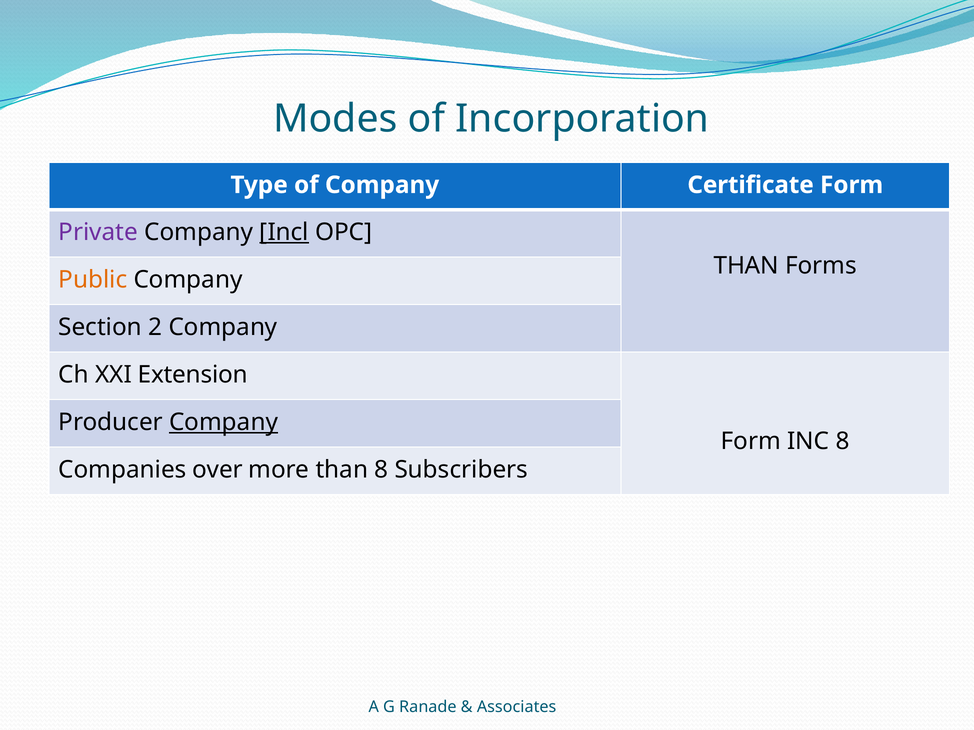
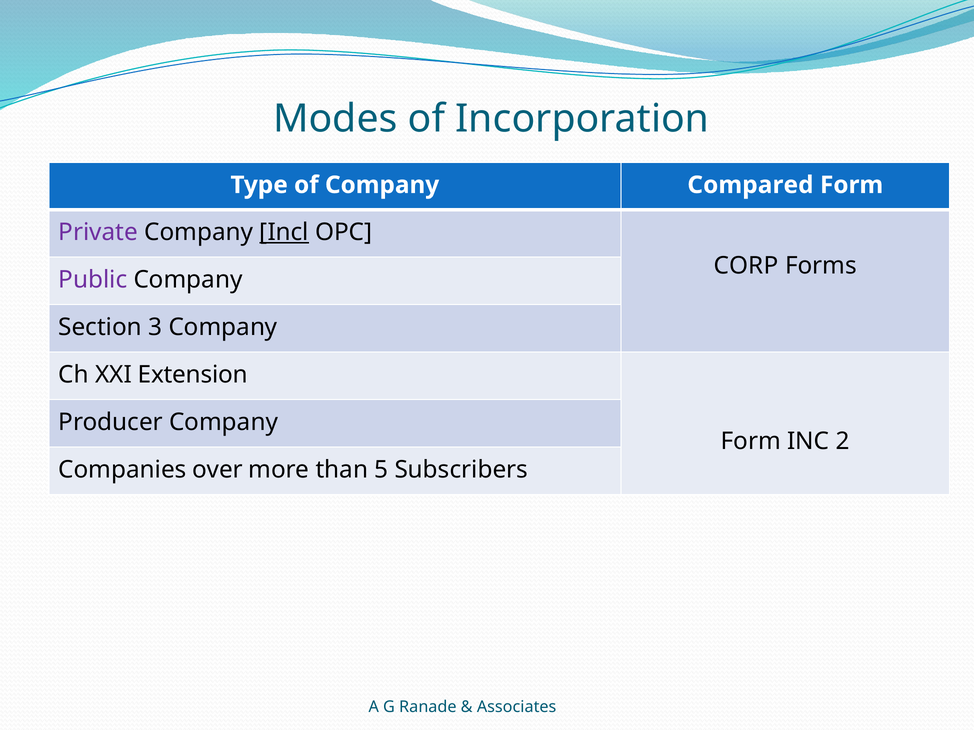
Certificate: Certificate -> Compared
THAN at (746, 266): THAN -> CORP
Public colour: orange -> purple
2: 2 -> 3
Company at (224, 423) underline: present -> none
INC 8: 8 -> 2
than 8: 8 -> 5
